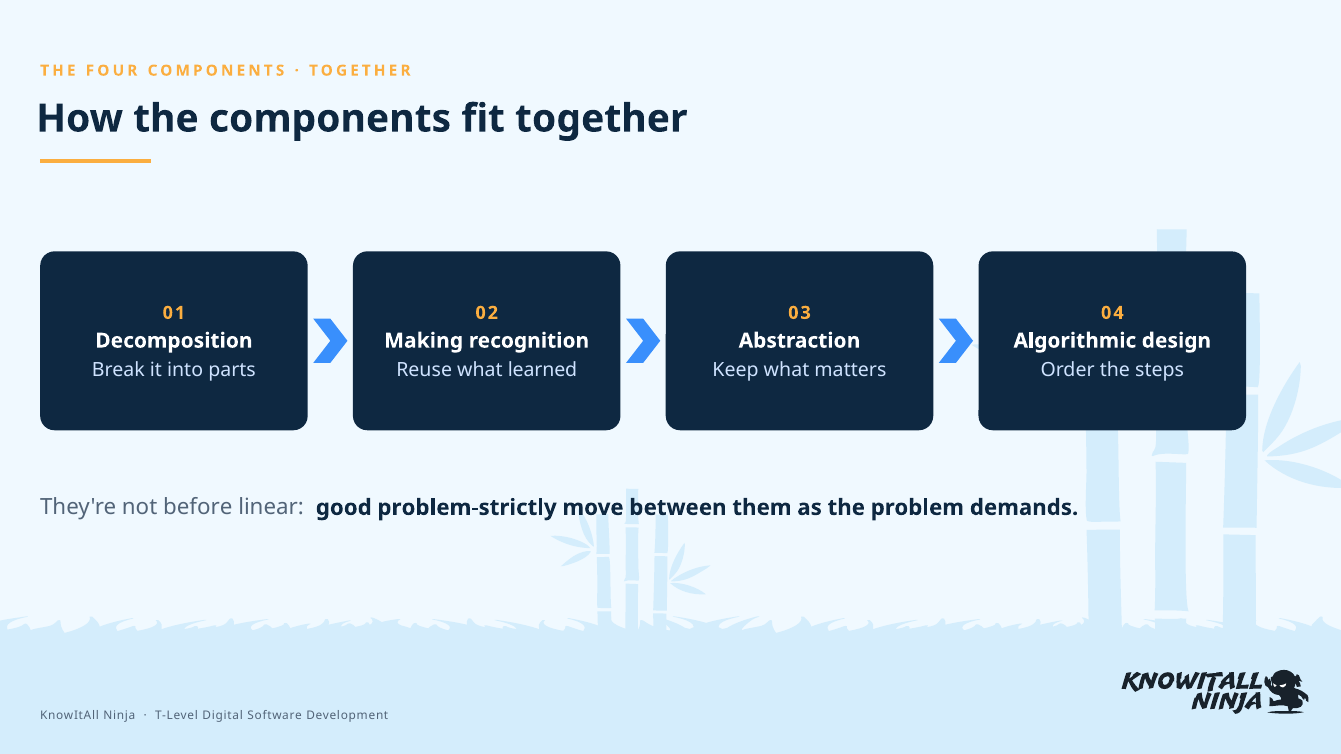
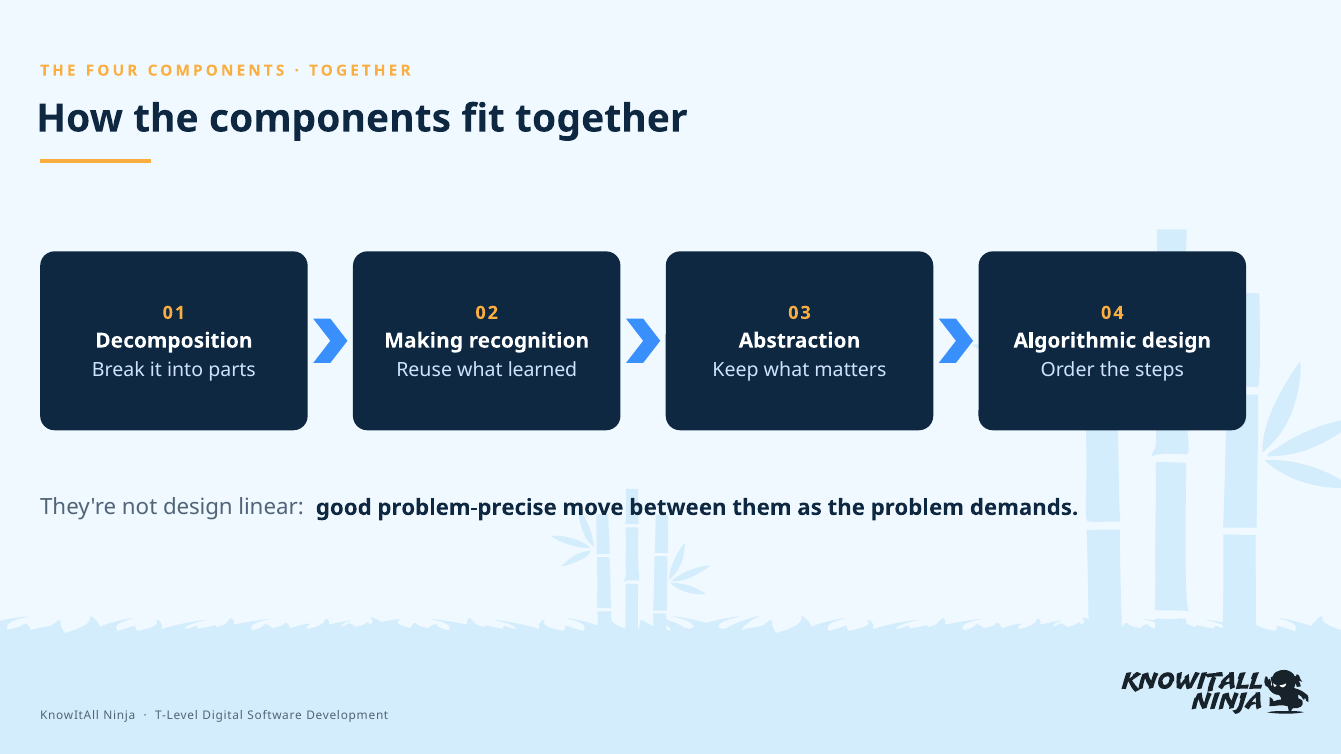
not before: before -> design
problem-strictly: problem-strictly -> problem-precise
